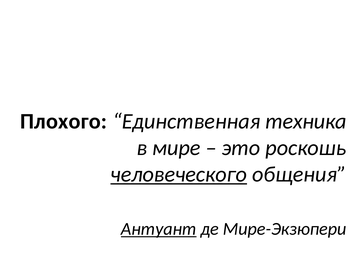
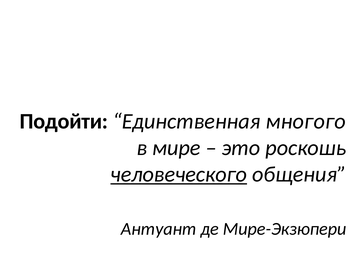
Плохого: Плохого -> Подойти
техника: техника -> многого
Антуант underline: present -> none
